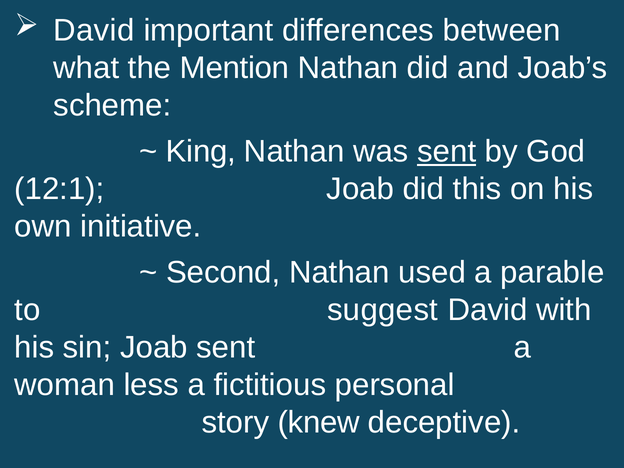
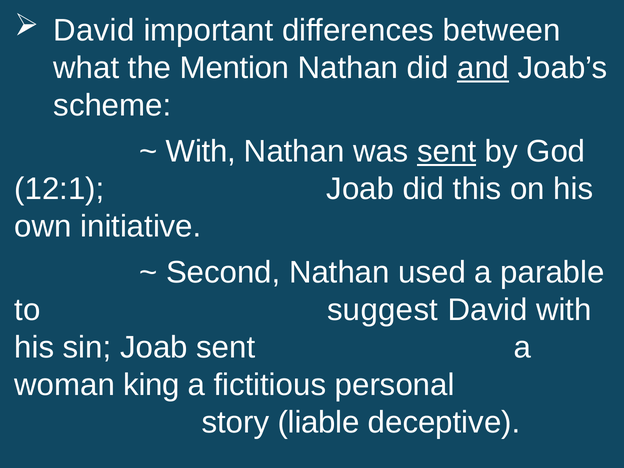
and underline: none -> present
King at (201, 152): King -> With
less: less -> king
knew: knew -> liable
